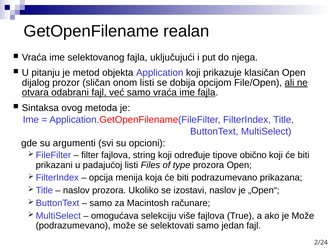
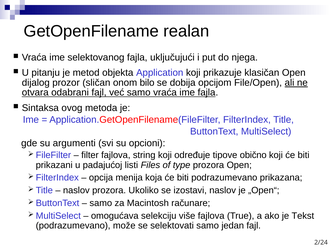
onom listi: listi -> bilo
je Može: Može -> Tekst
